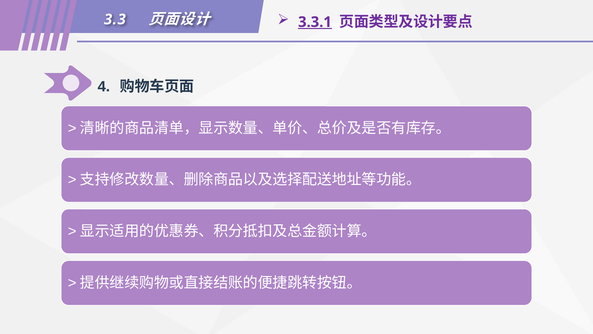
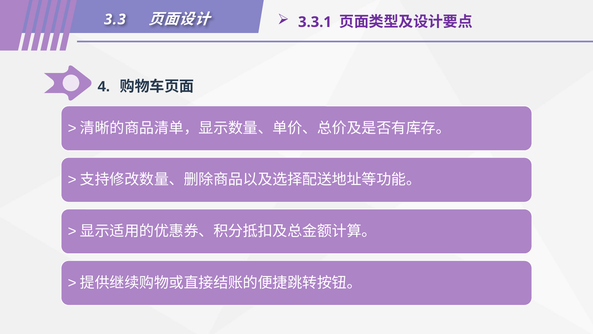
3.3.1 underline: present -> none
